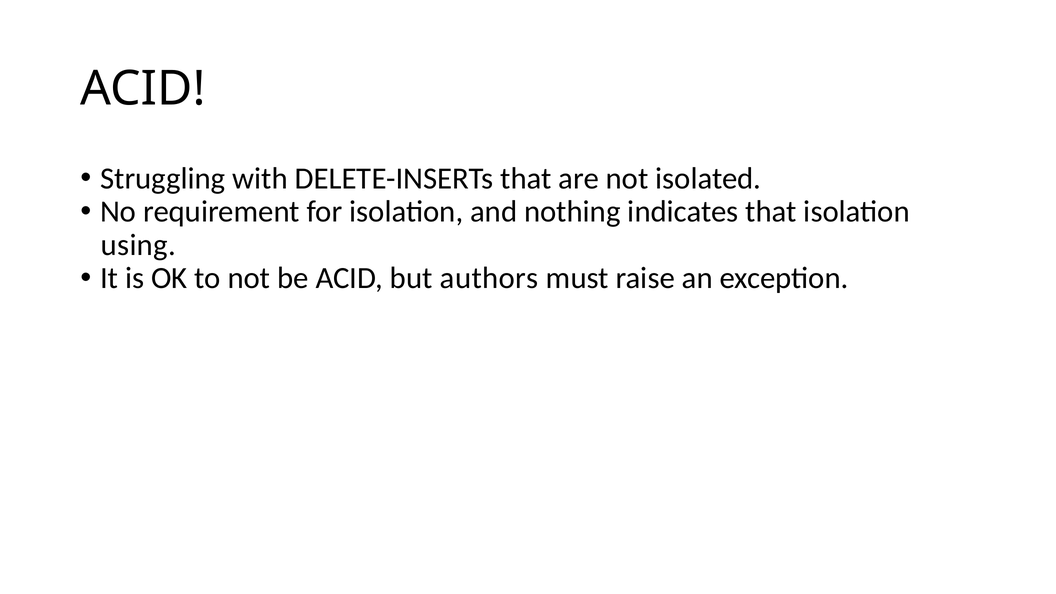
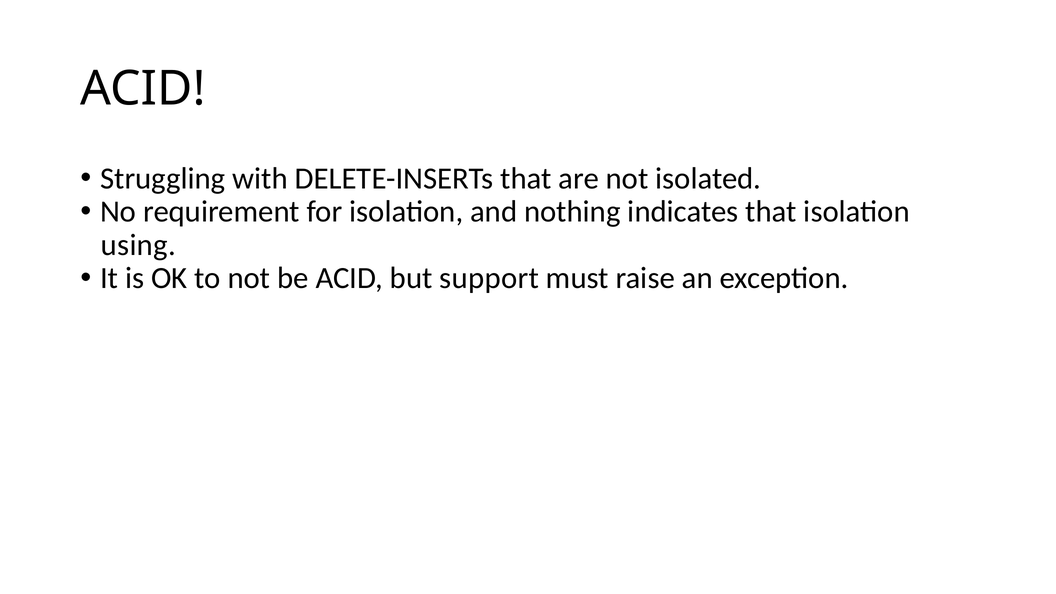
authors: authors -> support
